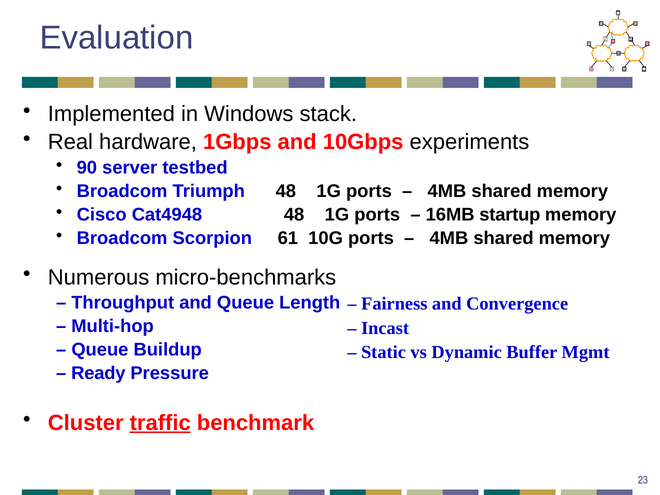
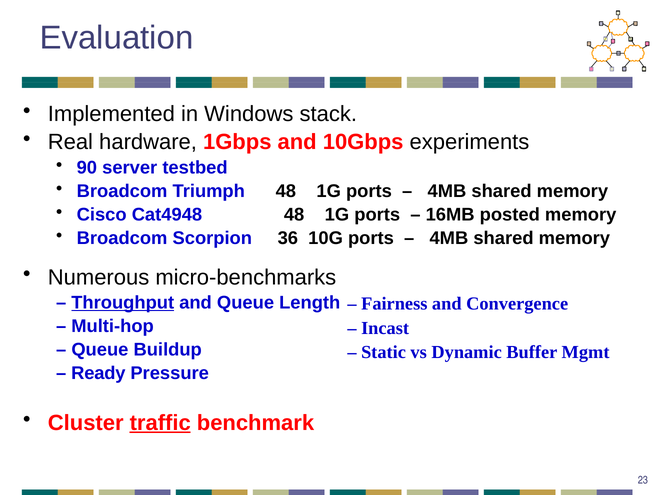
startup: startup -> posted
61: 61 -> 36
Throughput underline: none -> present
